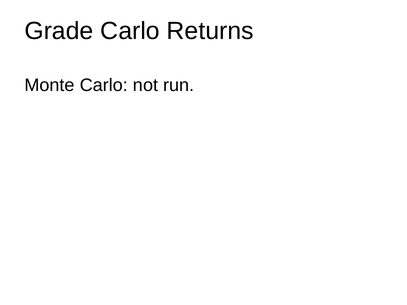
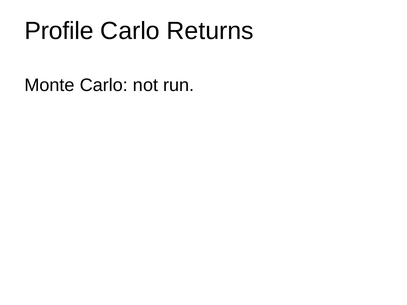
Grade: Grade -> Profile
